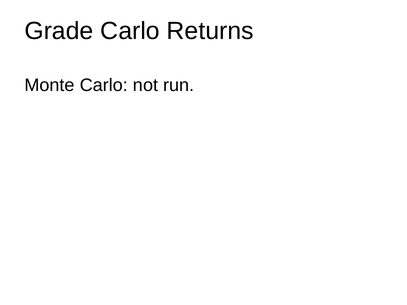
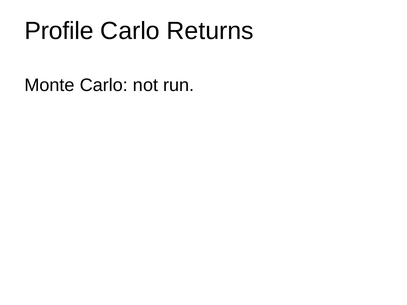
Grade: Grade -> Profile
